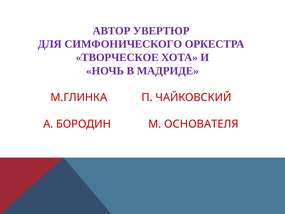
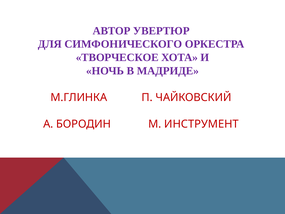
ОСНОВАТЕЛЯ: ОСНОВАТЕЛЯ -> ИНСТРУМЕНТ
